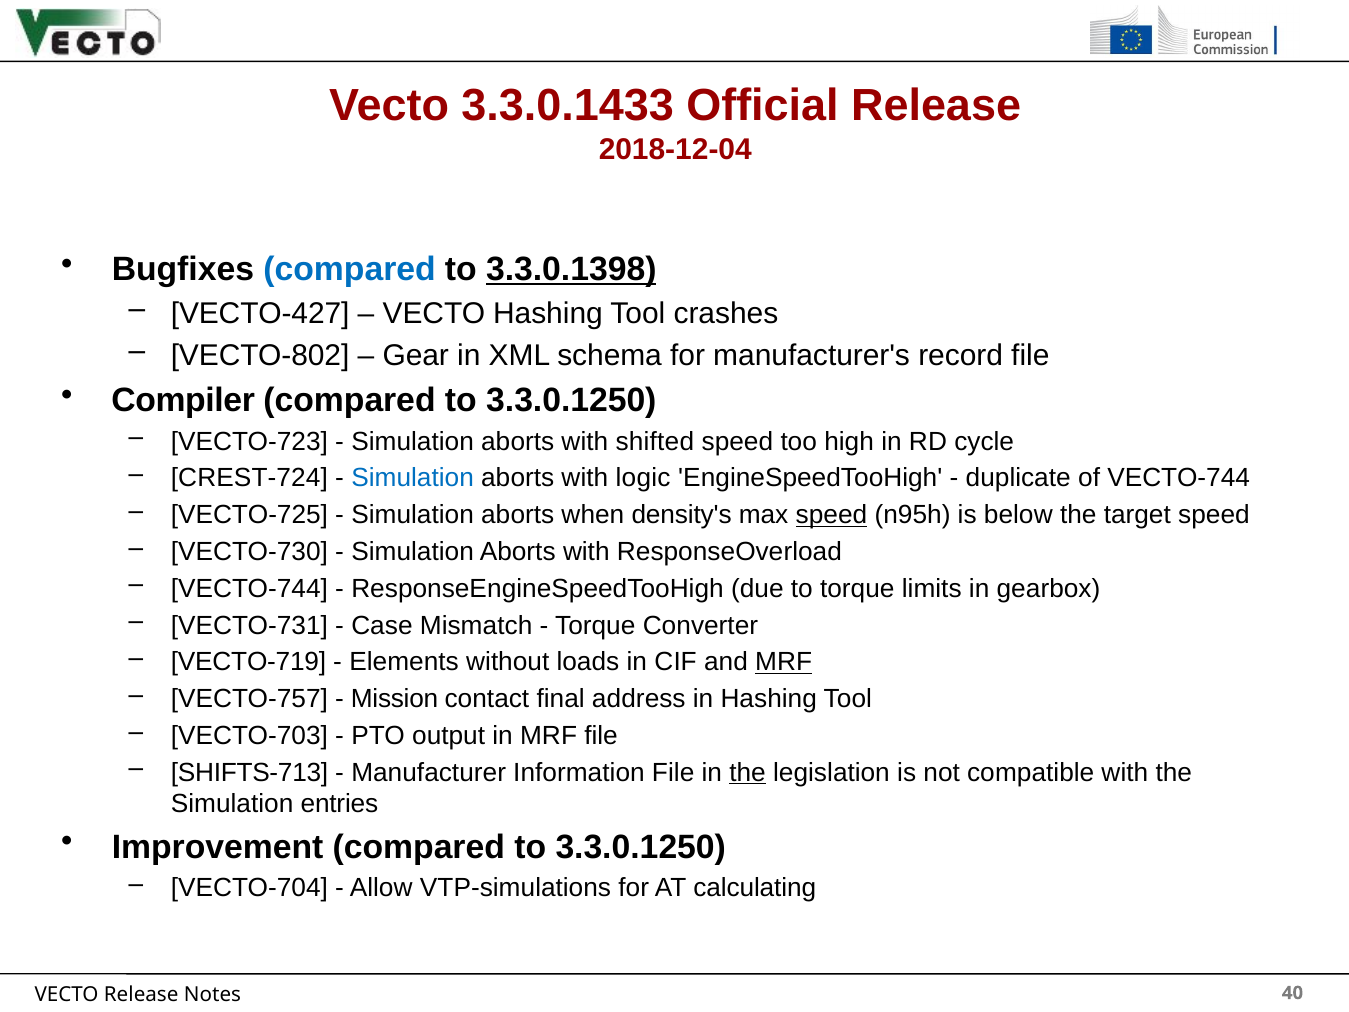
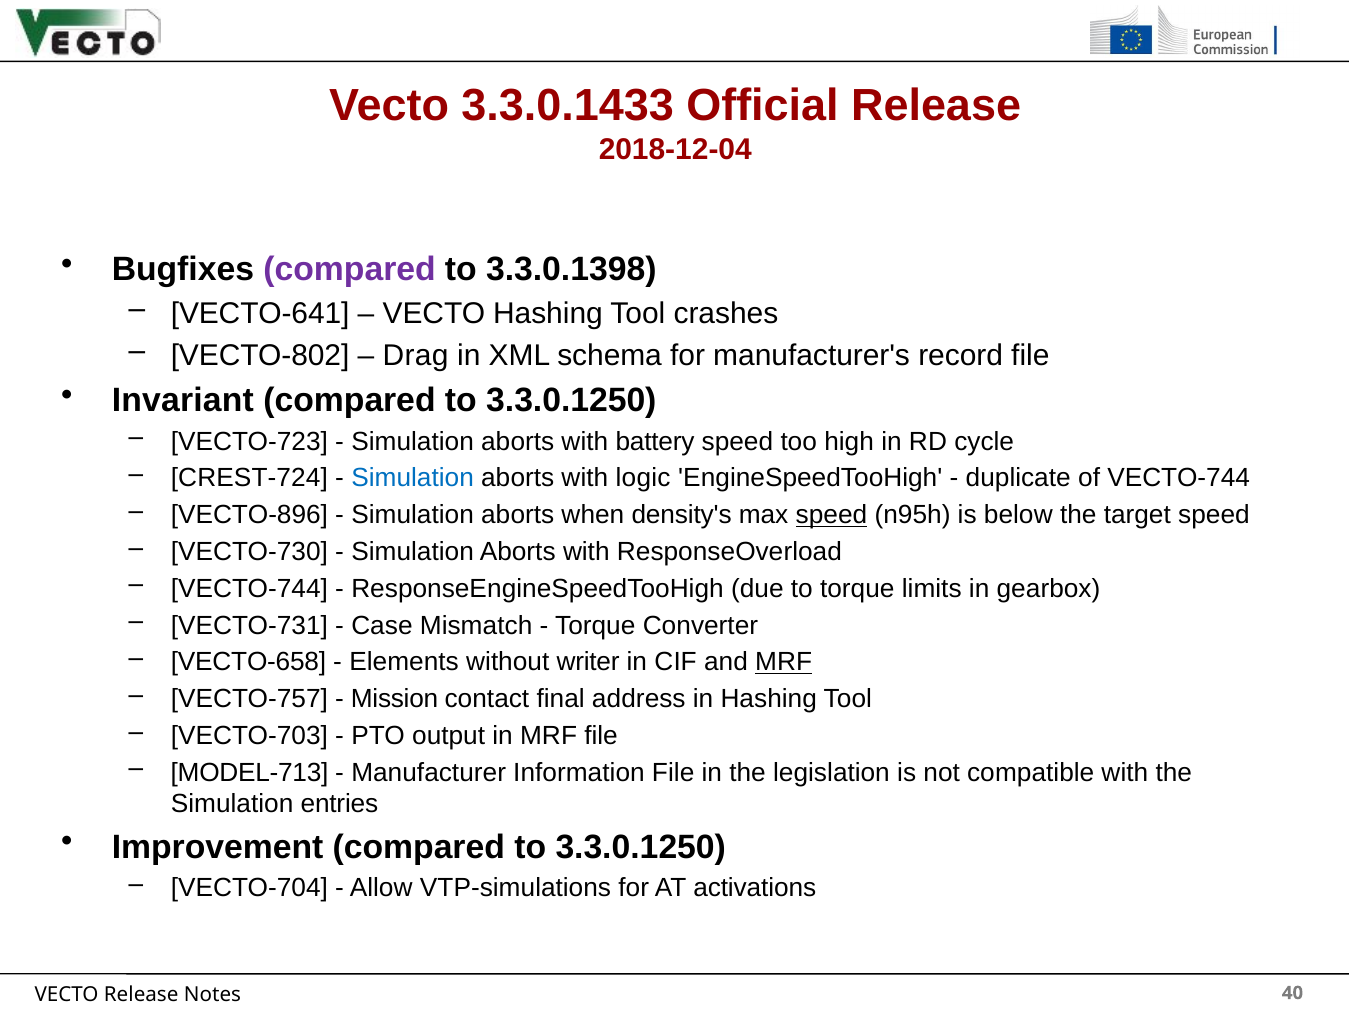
compared at (350, 270) colour: blue -> purple
3.3.0.1398 underline: present -> none
VECTO-427: VECTO-427 -> VECTO-641
Gear: Gear -> Drag
Compiler: Compiler -> Invariant
shifted: shifted -> battery
VECTO-725: VECTO-725 -> VECTO-896
VECTO-719: VECTO-719 -> VECTO-658
loads: loads -> writer
SHIFTS-713: SHIFTS-713 -> MODEL-713
the at (748, 772) underline: present -> none
calculating: calculating -> activations
